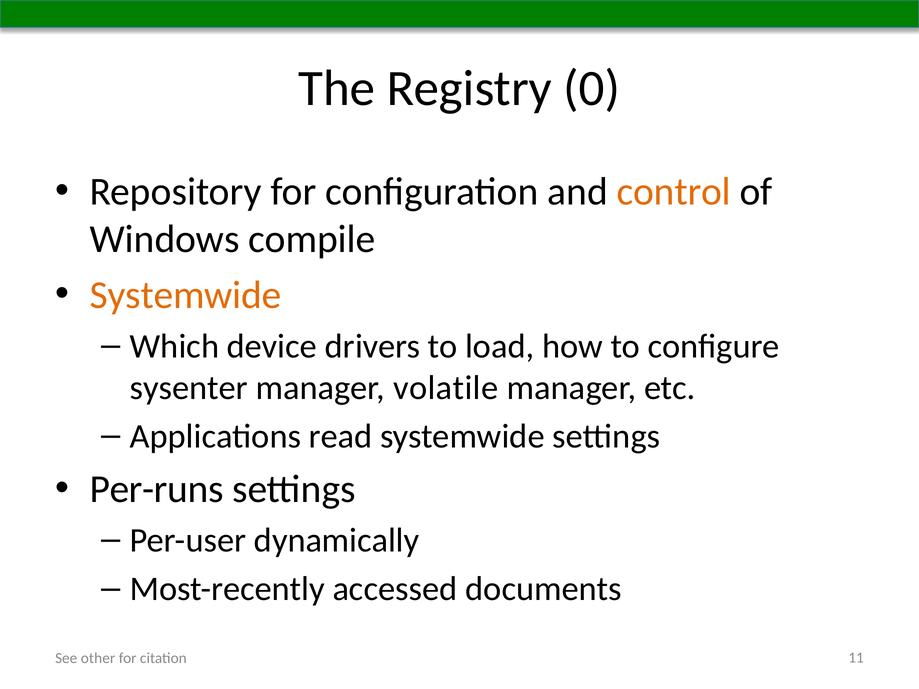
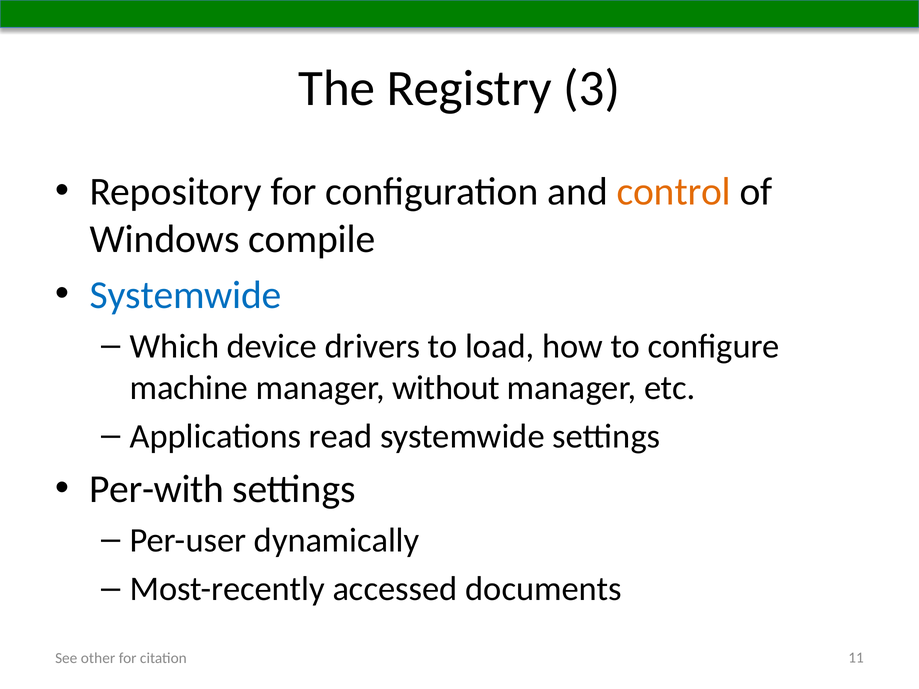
0: 0 -> 3
Systemwide at (186, 295) colour: orange -> blue
sysenter: sysenter -> machine
volatile: volatile -> without
Per-runs: Per-runs -> Per-with
